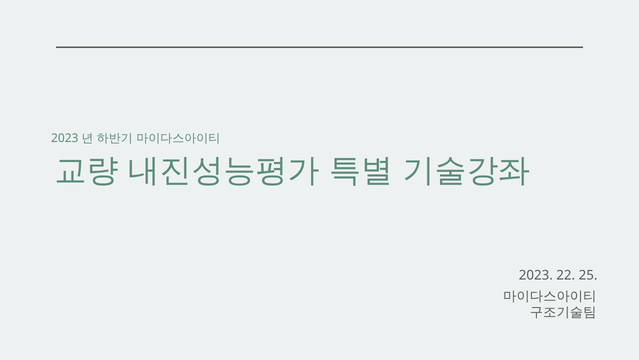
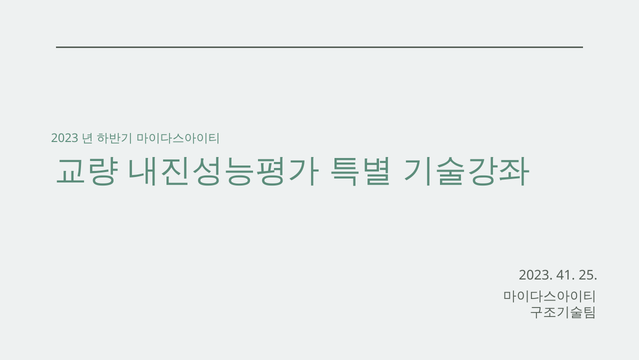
22: 22 -> 41
